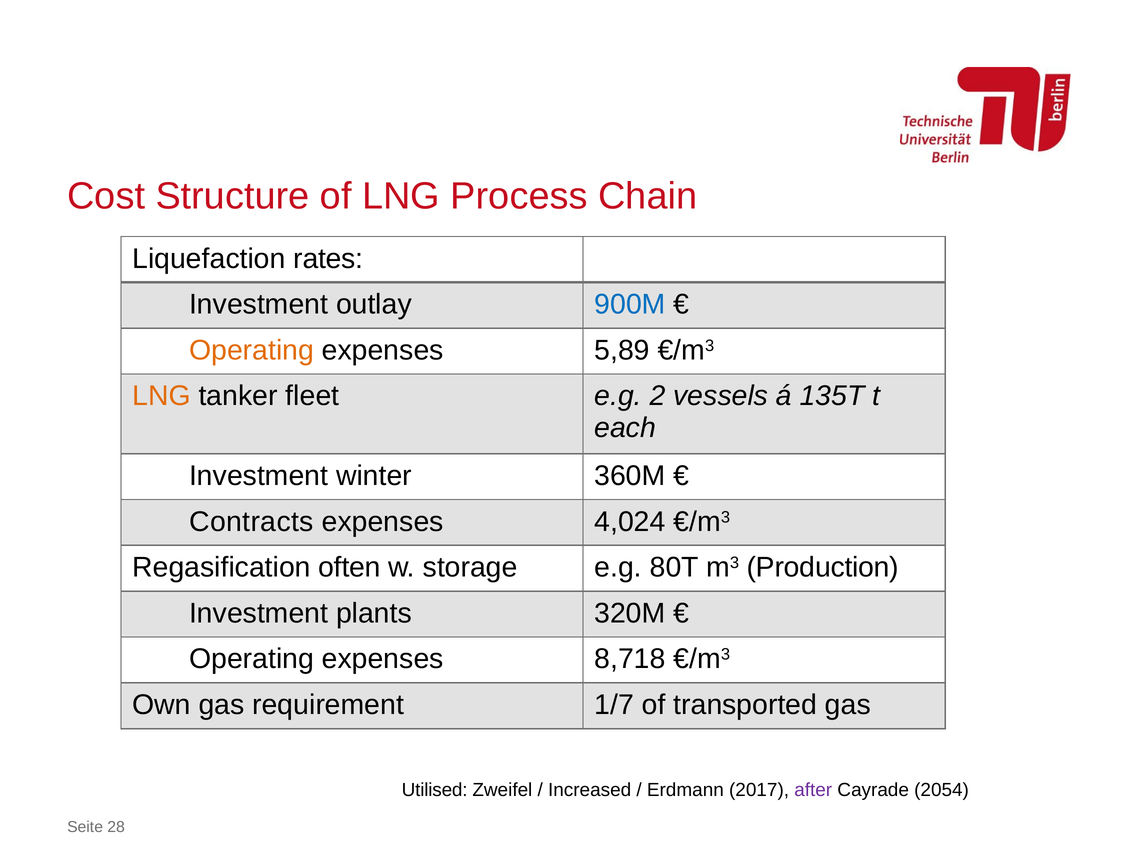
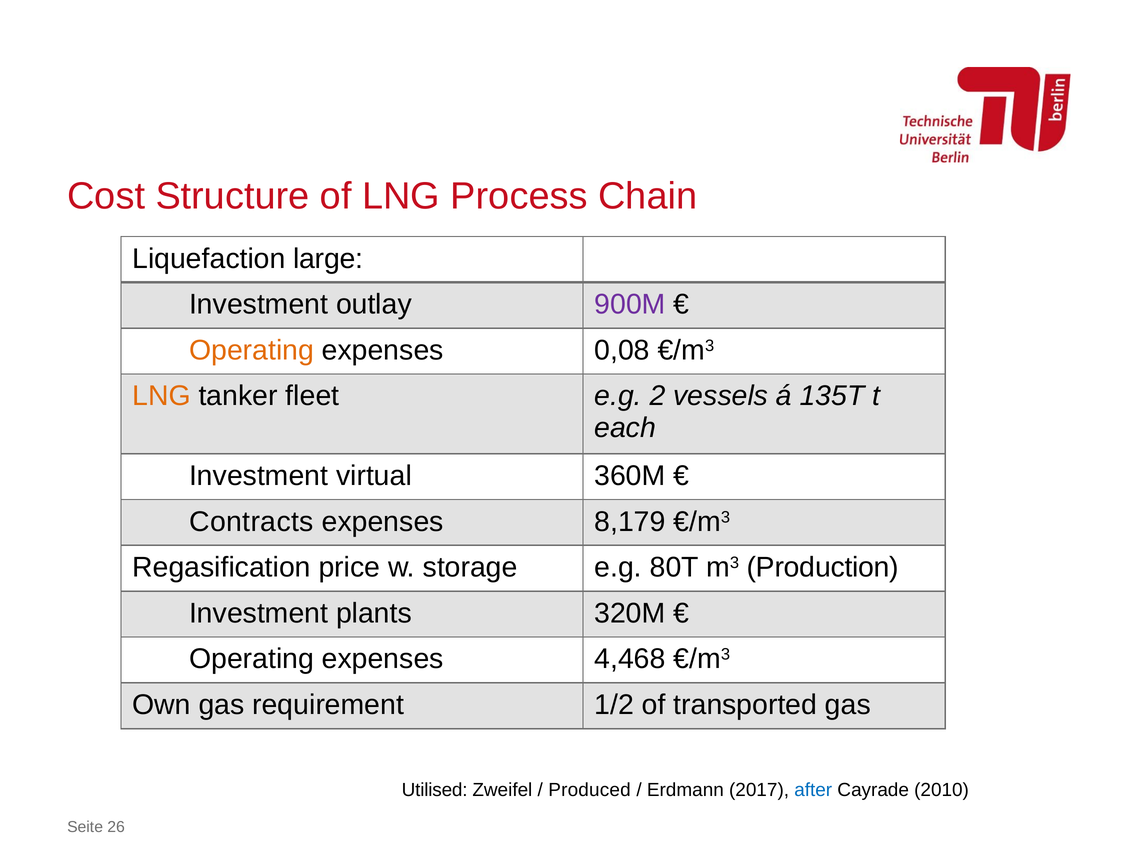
rates: rates -> large
900M colour: blue -> purple
5,89: 5,89 -> 0,08
winter: winter -> virtual
4,024: 4,024 -> 8,179
often: often -> price
8,718: 8,718 -> 4,468
1/7: 1/7 -> 1/2
Increased: Increased -> Produced
after colour: purple -> blue
2054: 2054 -> 2010
28: 28 -> 26
